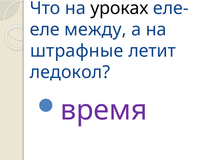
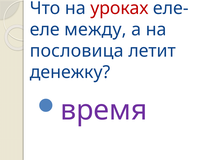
уроках colour: black -> red
штрафные: штрафные -> пословица
ледокол: ледокол -> денежку
